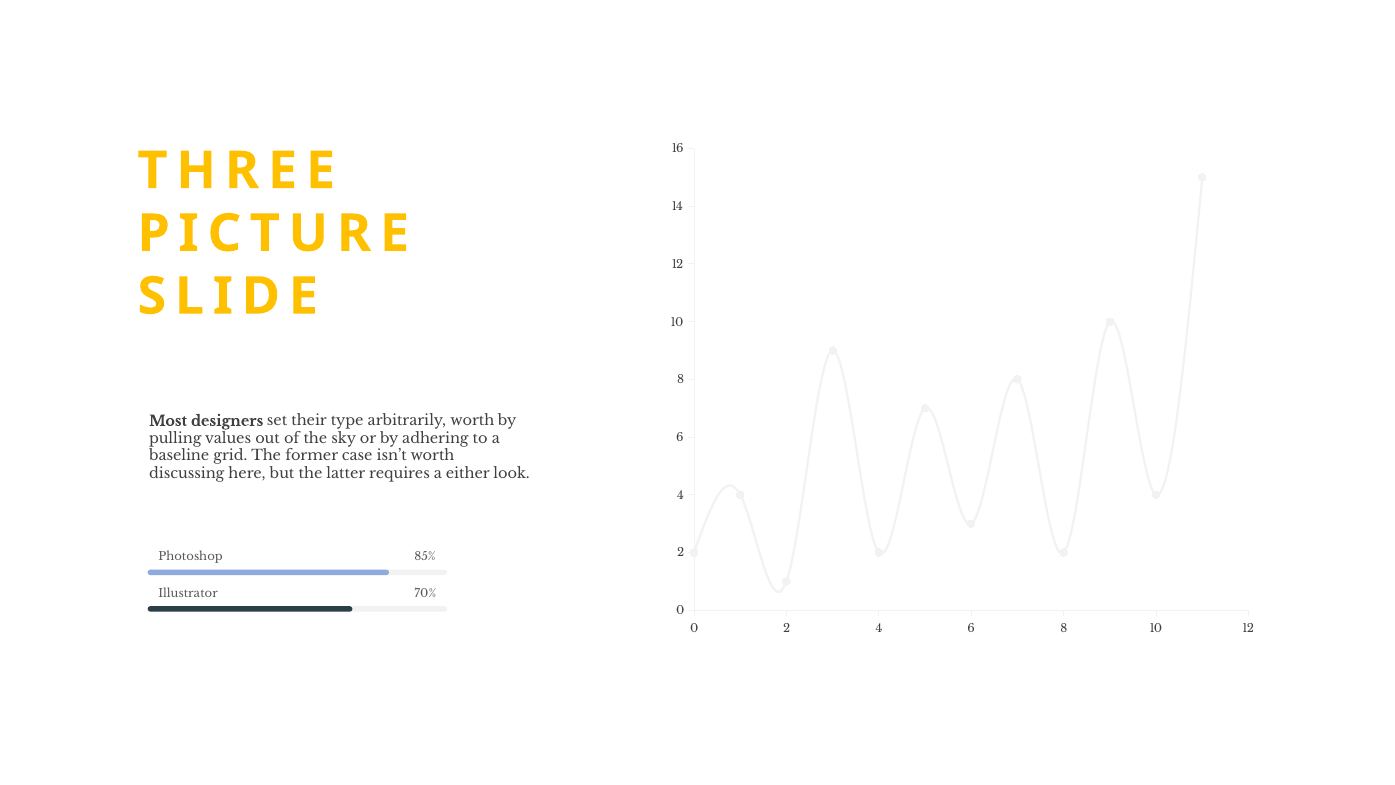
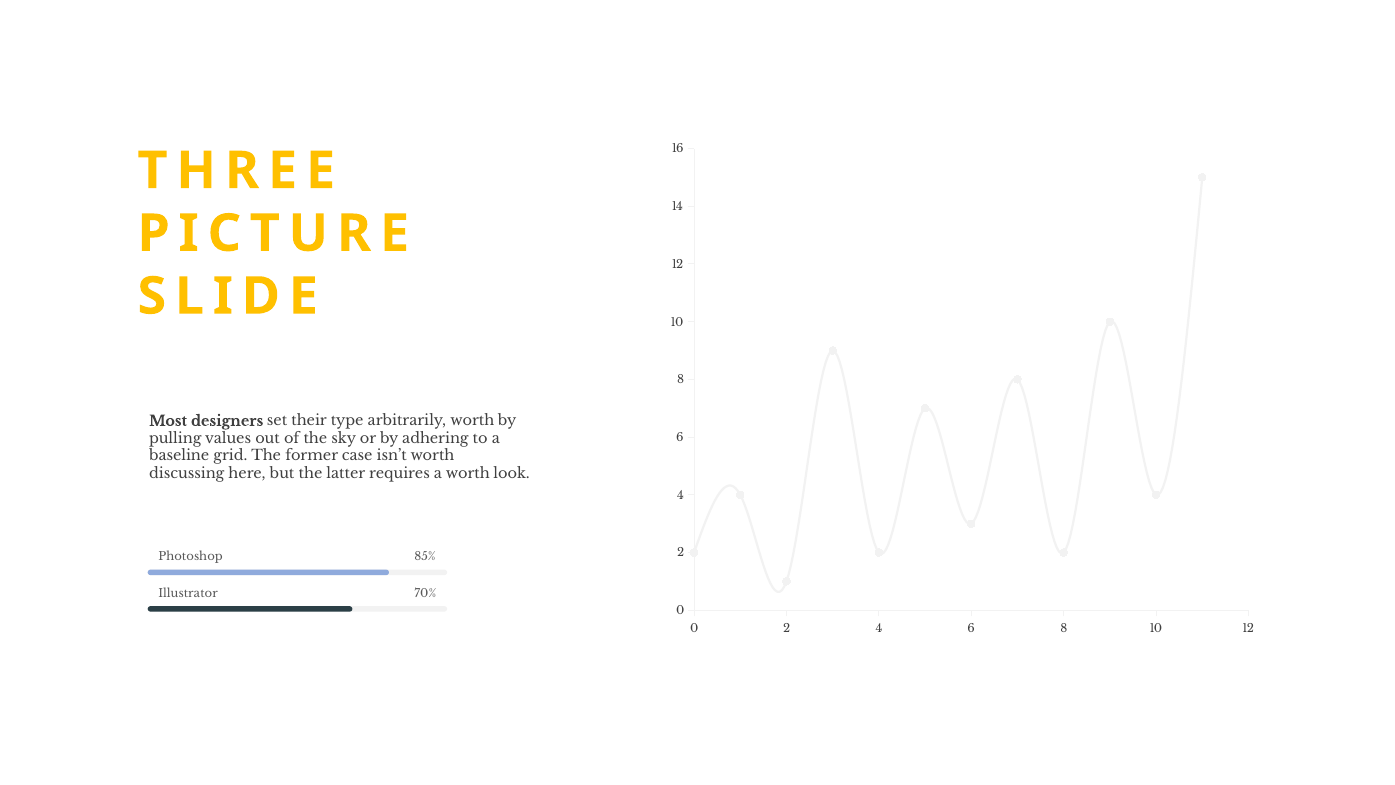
a either: either -> worth
